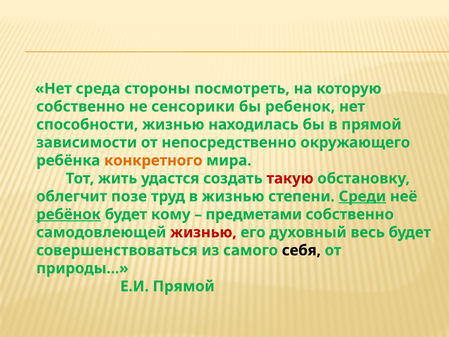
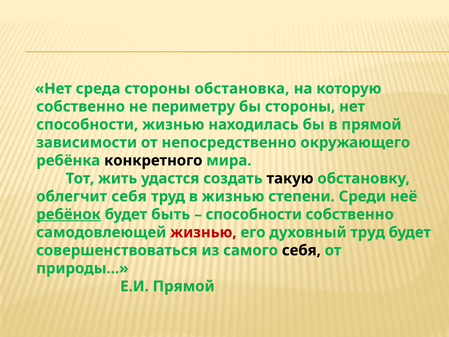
посмотреть: посмотреть -> обстановка
сенсорики: сенсорики -> периметру
бы ребенок: ребенок -> стороны
конкретного colour: orange -> black
такую colour: red -> black
облегчит позе: позе -> себя
Среди underline: present -> none
кому: кому -> быть
предметами at (254, 214): предметами -> способности
духовный весь: весь -> труд
